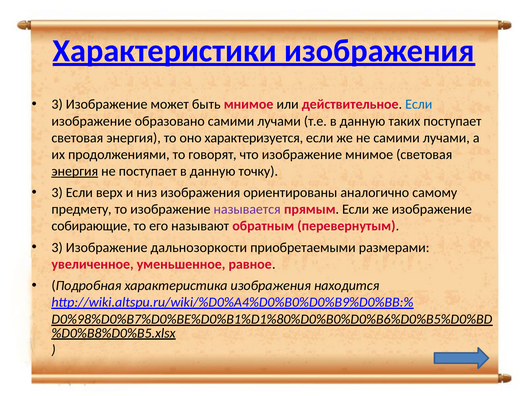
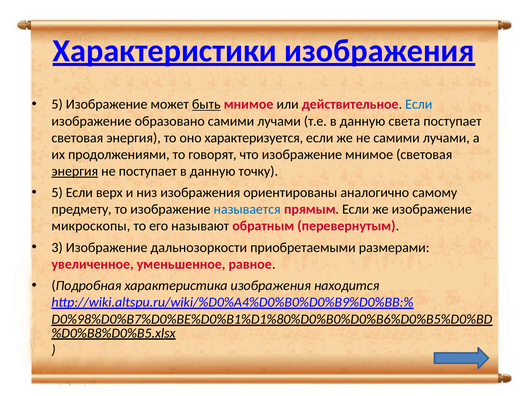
3 at (57, 104): 3 -> 5
быть underline: none -> present
таких: таких -> света
3 at (57, 193): 3 -> 5
называется colour: purple -> blue
собирающие: собирающие -> микроскопы
